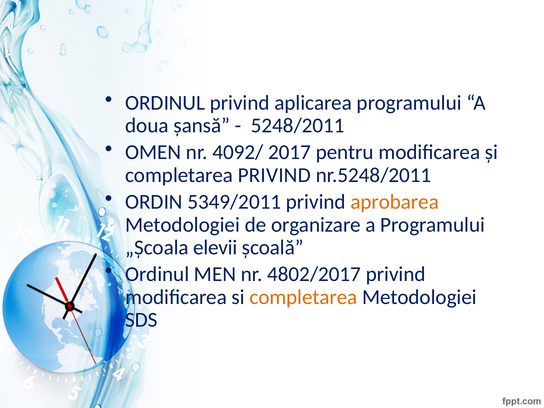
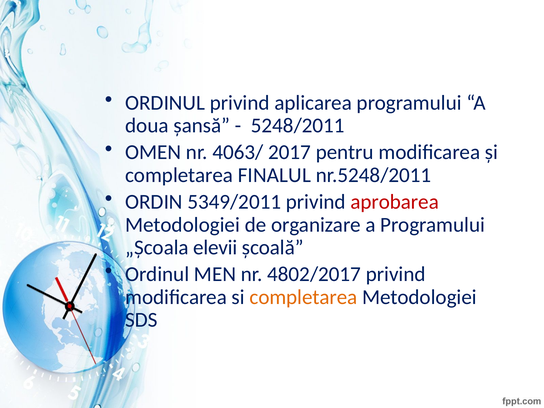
4092/: 4092/ -> 4063/
completarea PRIVIND: PRIVIND -> FINALUL
aprobarea colour: orange -> red
